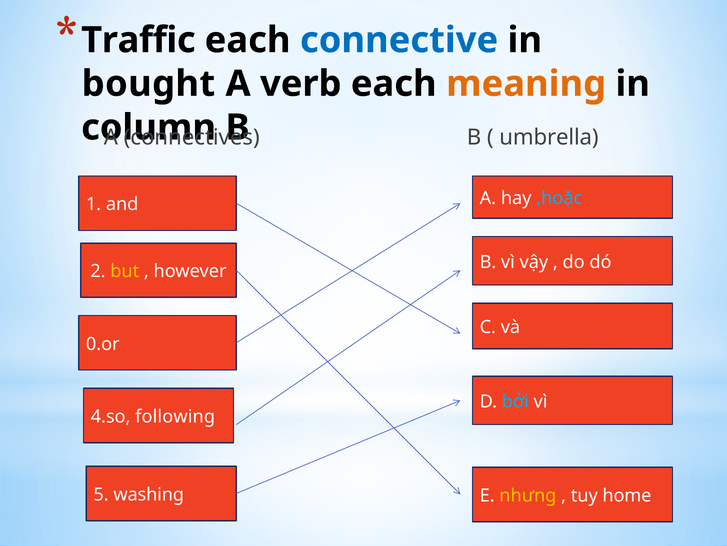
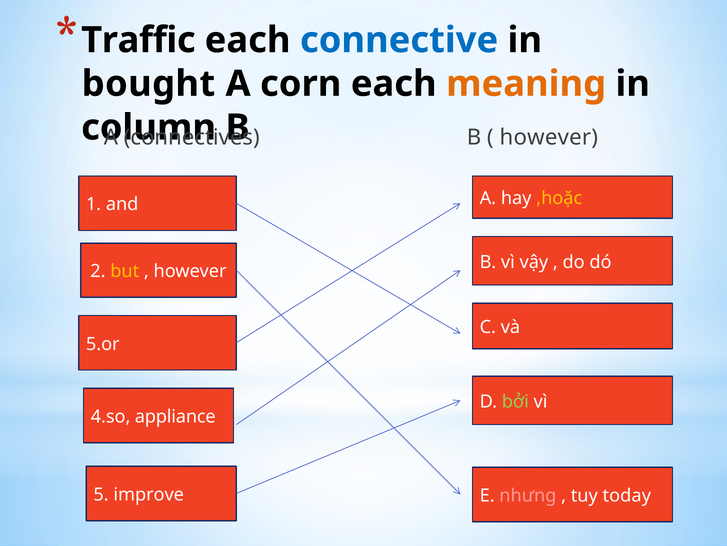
verb: verb -> corn
umbrella at (549, 137): umbrella -> however
,hoặc colour: light blue -> yellow
0.or: 0.or -> 5.or
bởi colour: light blue -> light green
following: following -> appliance
washing: washing -> improve
nhưng colour: yellow -> pink
home: home -> today
